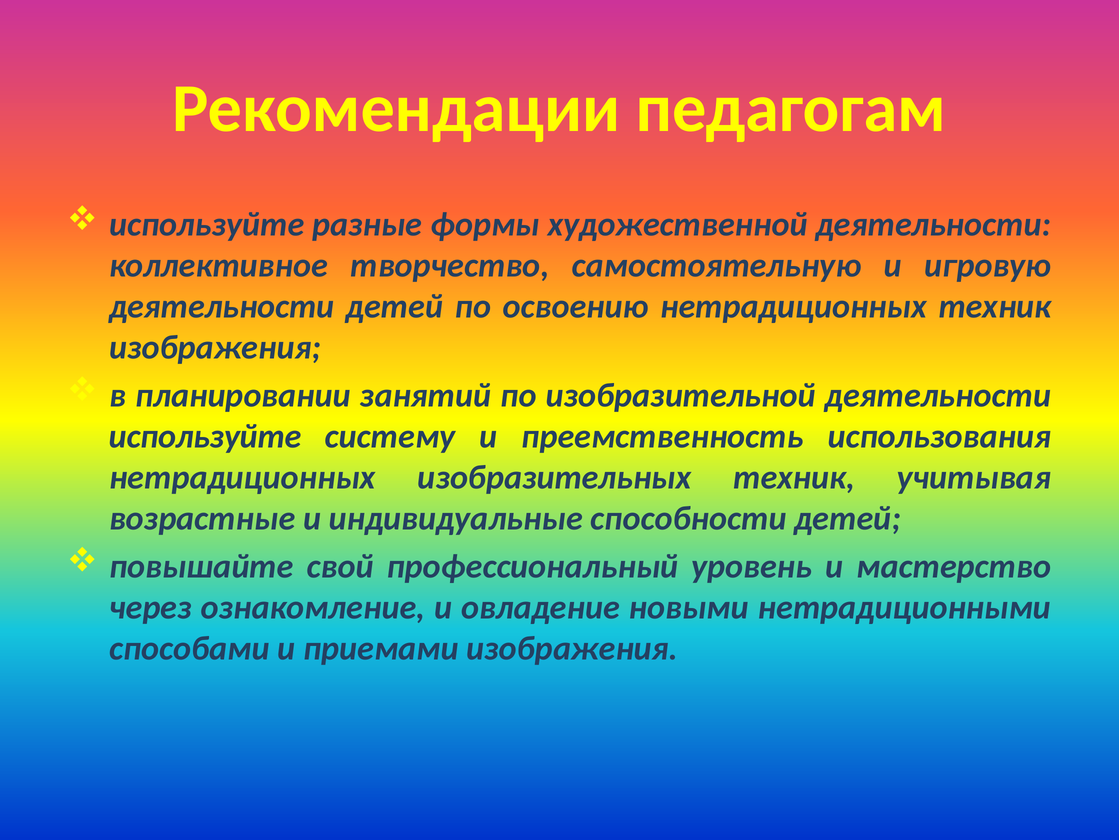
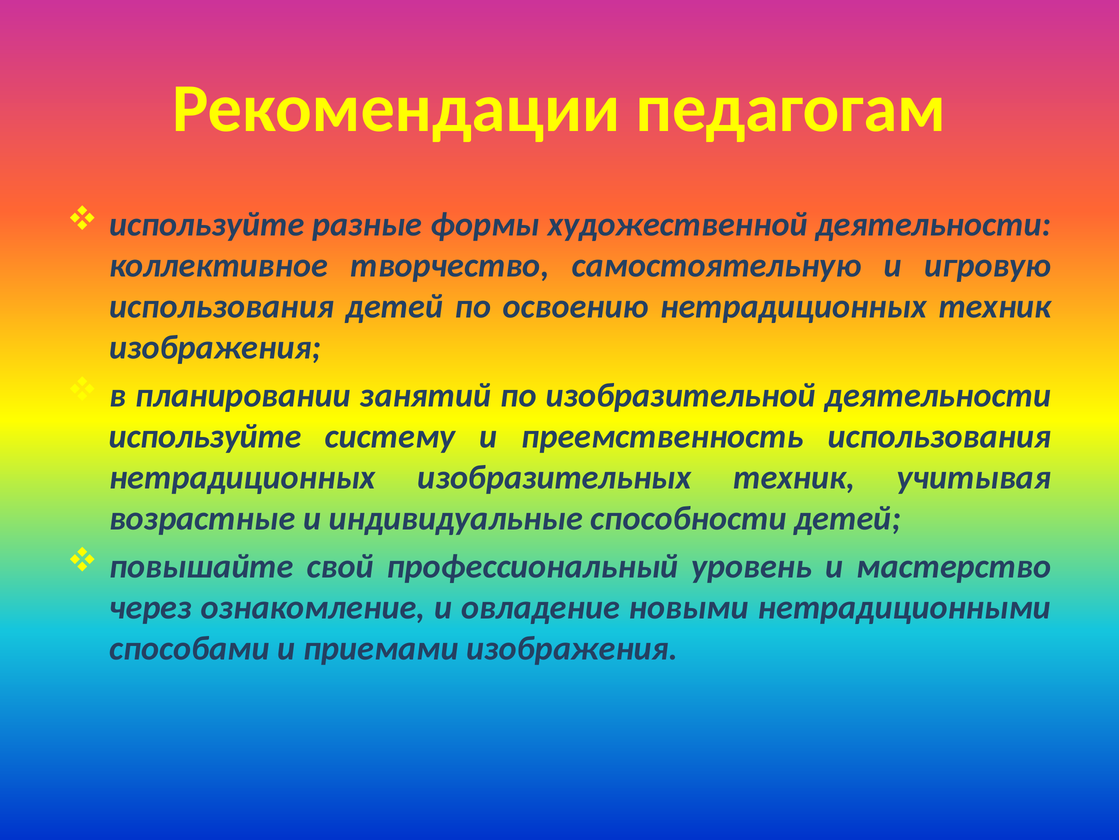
деятельности at (222, 306): деятельности -> использования
